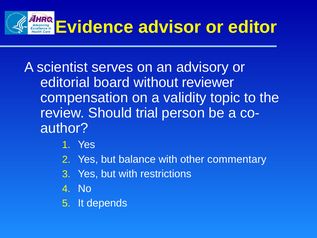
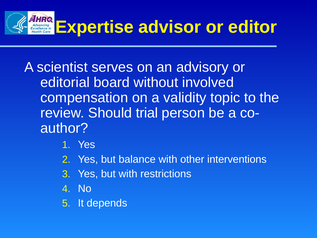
Evidence: Evidence -> Expertise
reviewer: reviewer -> involved
commentary: commentary -> interventions
